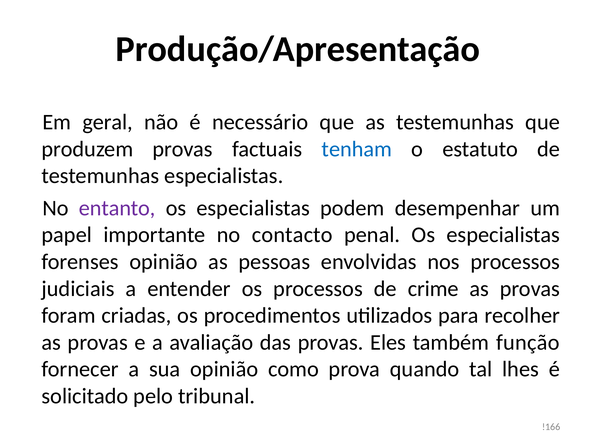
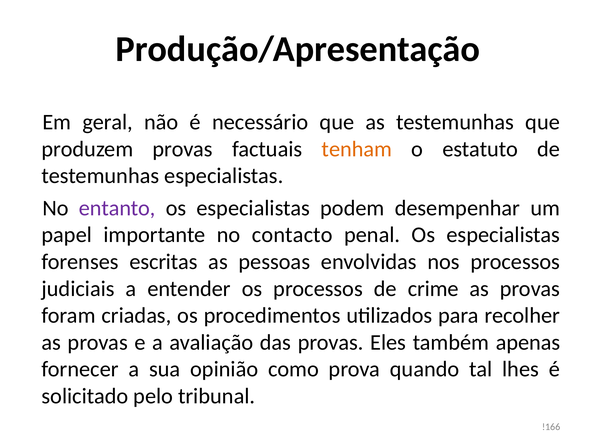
tenham colour: blue -> orange
forenses opinião: opinião -> escritas
função: função -> apenas
